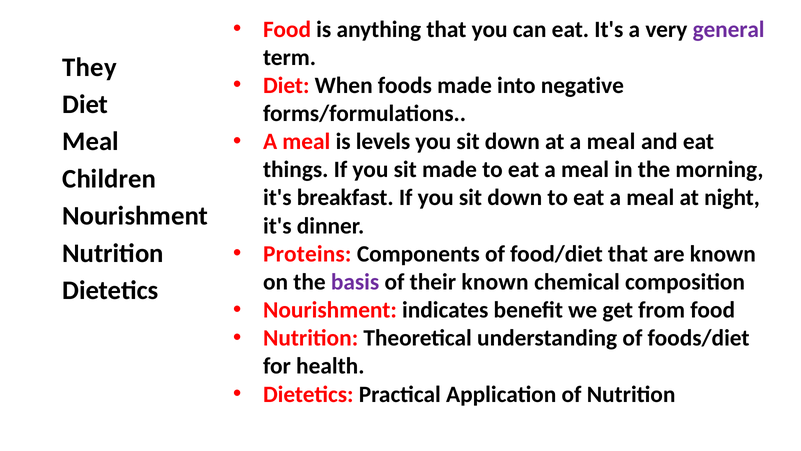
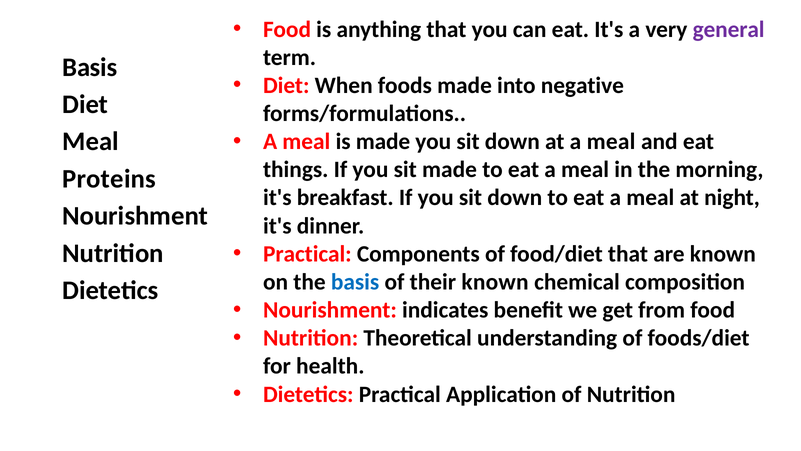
They at (90, 67): They -> Basis
is levels: levels -> made
Children: Children -> Proteins
Proteins at (307, 254): Proteins -> Practical
basis at (355, 282) colour: purple -> blue
